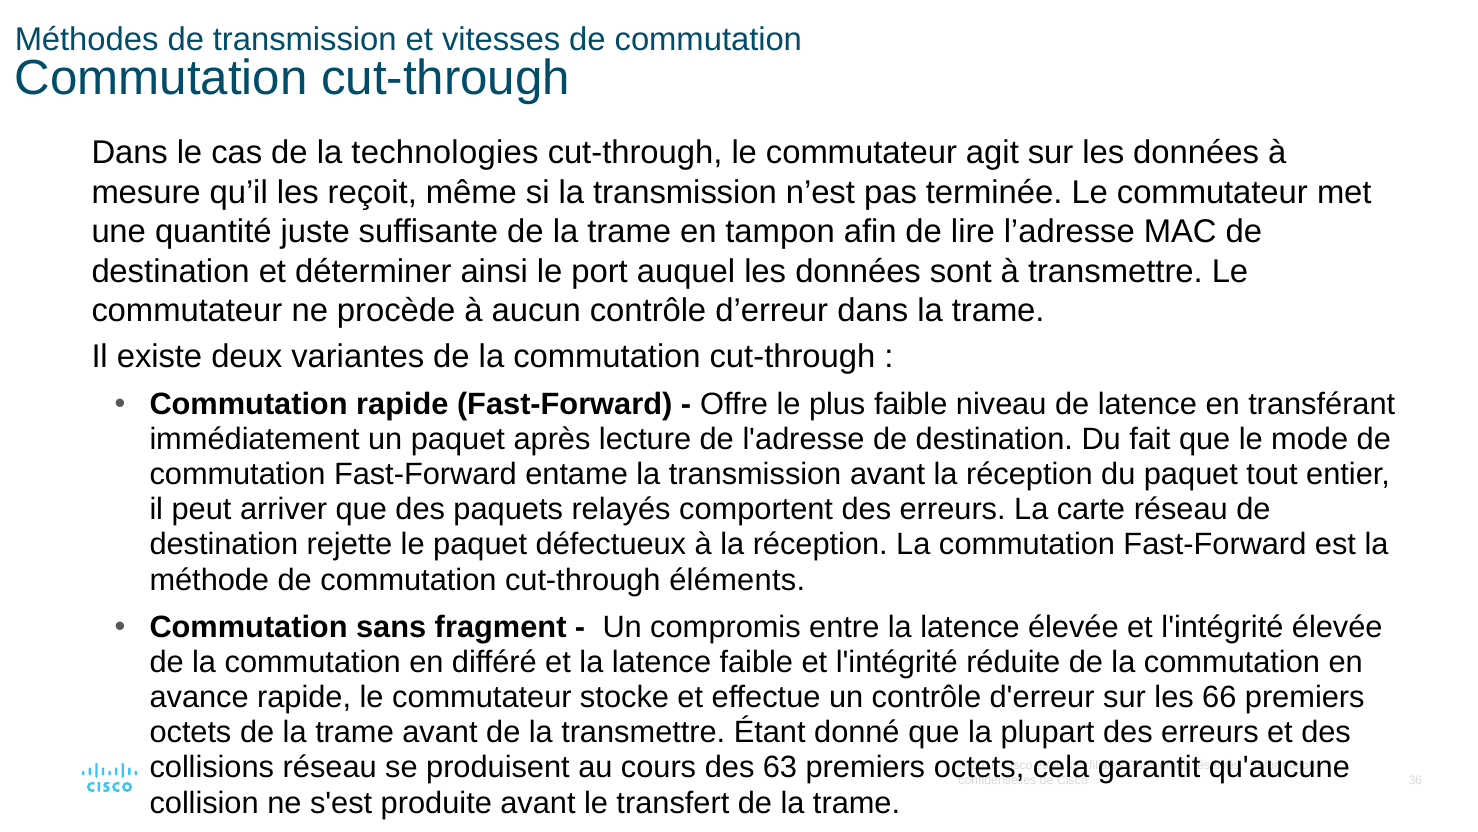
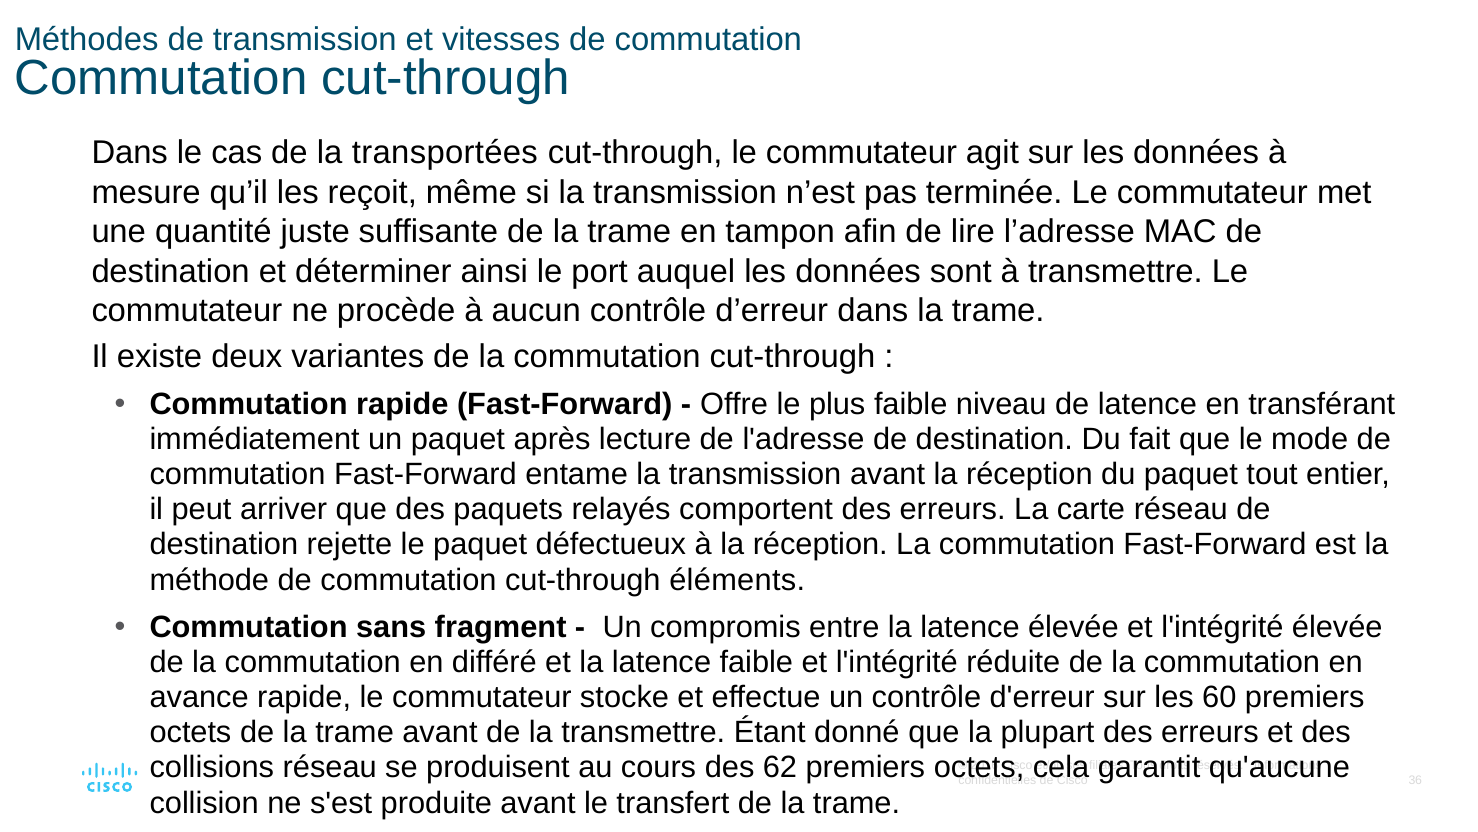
technologies: technologies -> transportées
66: 66 -> 60
63: 63 -> 62
